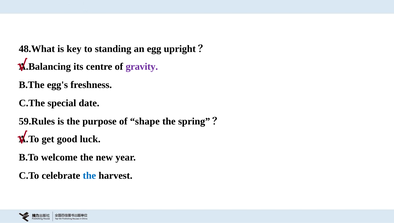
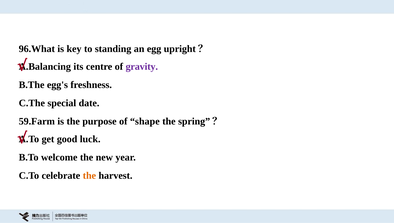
48.What: 48.What -> 96.What
59.Rules: 59.Rules -> 59.Farm
the at (89, 175) colour: blue -> orange
